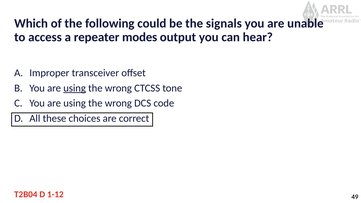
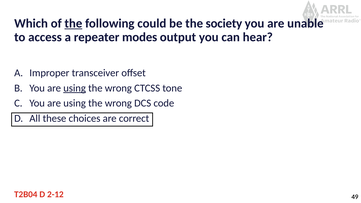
the at (73, 23) underline: none -> present
signals: signals -> society
1-12: 1-12 -> 2-12
